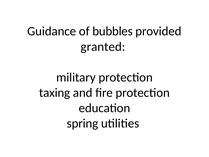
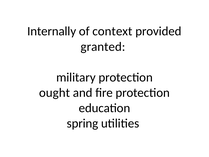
Guidance: Guidance -> Internally
bubbles: bubbles -> context
taxing: taxing -> ought
